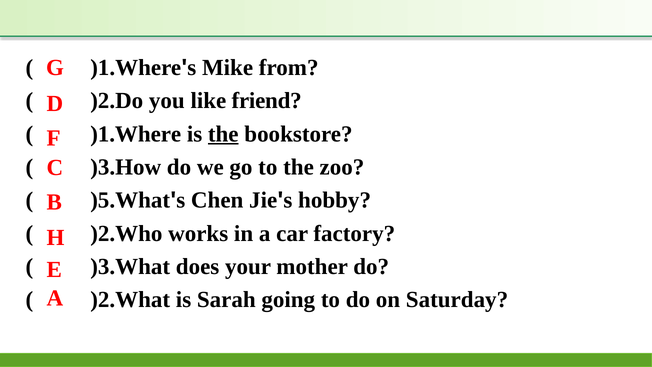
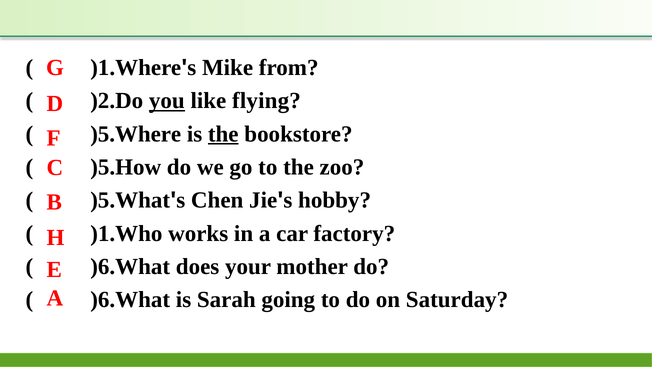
you underline: none -> present
friend: friend -> flying
)1.Where at (136, 134): )1.Where -> )5.Where
)3.How: )3.How -> )5.How
)2.Who: )2.Who -> )1.Who
)3.What at (130, 266): )3.What -> )6.What
)2.What at (130, 300): )2.What -> )6.What
